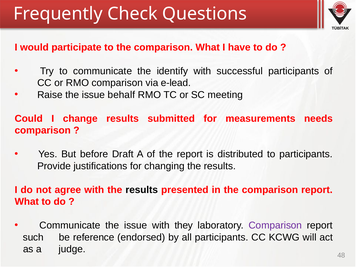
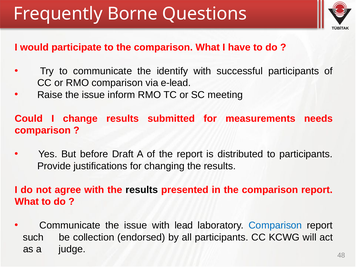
Check: Check -> Borne
behalf: behalf -> inform
they: they -> lead
Comparison at (275, 225) colour: purple -> blue
reference: reference -> collection
